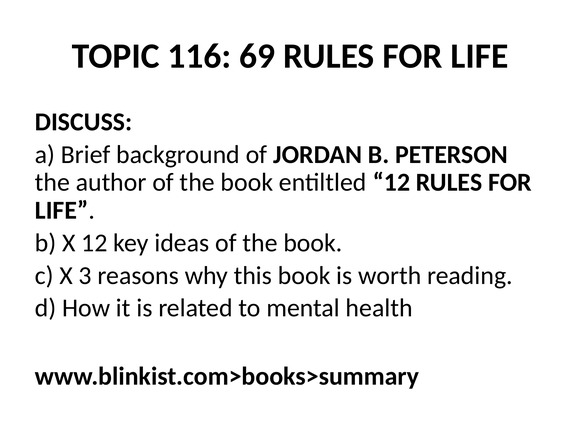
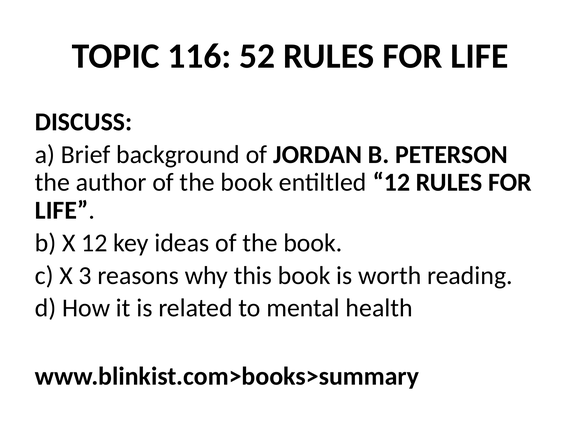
69: 69 -> 52
